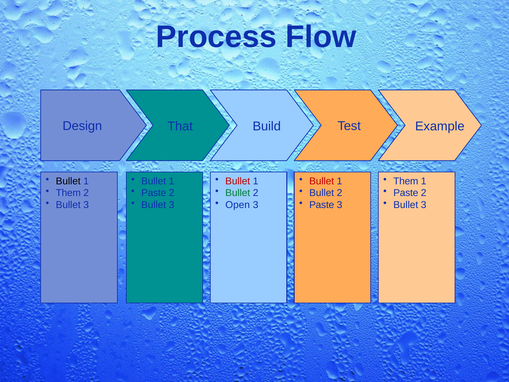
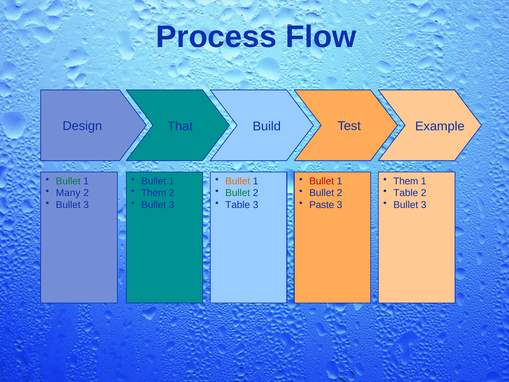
Bullet at (68, 181) colour: black -> green
Bullet at (238, 181) colour: red -> orange
Them at (68, 193): Them -> Many
Paste at (154, 193): Paste -> Them
Paste at (406, 193): Paste -> Table
Open at (238, 205): Open -> Table
